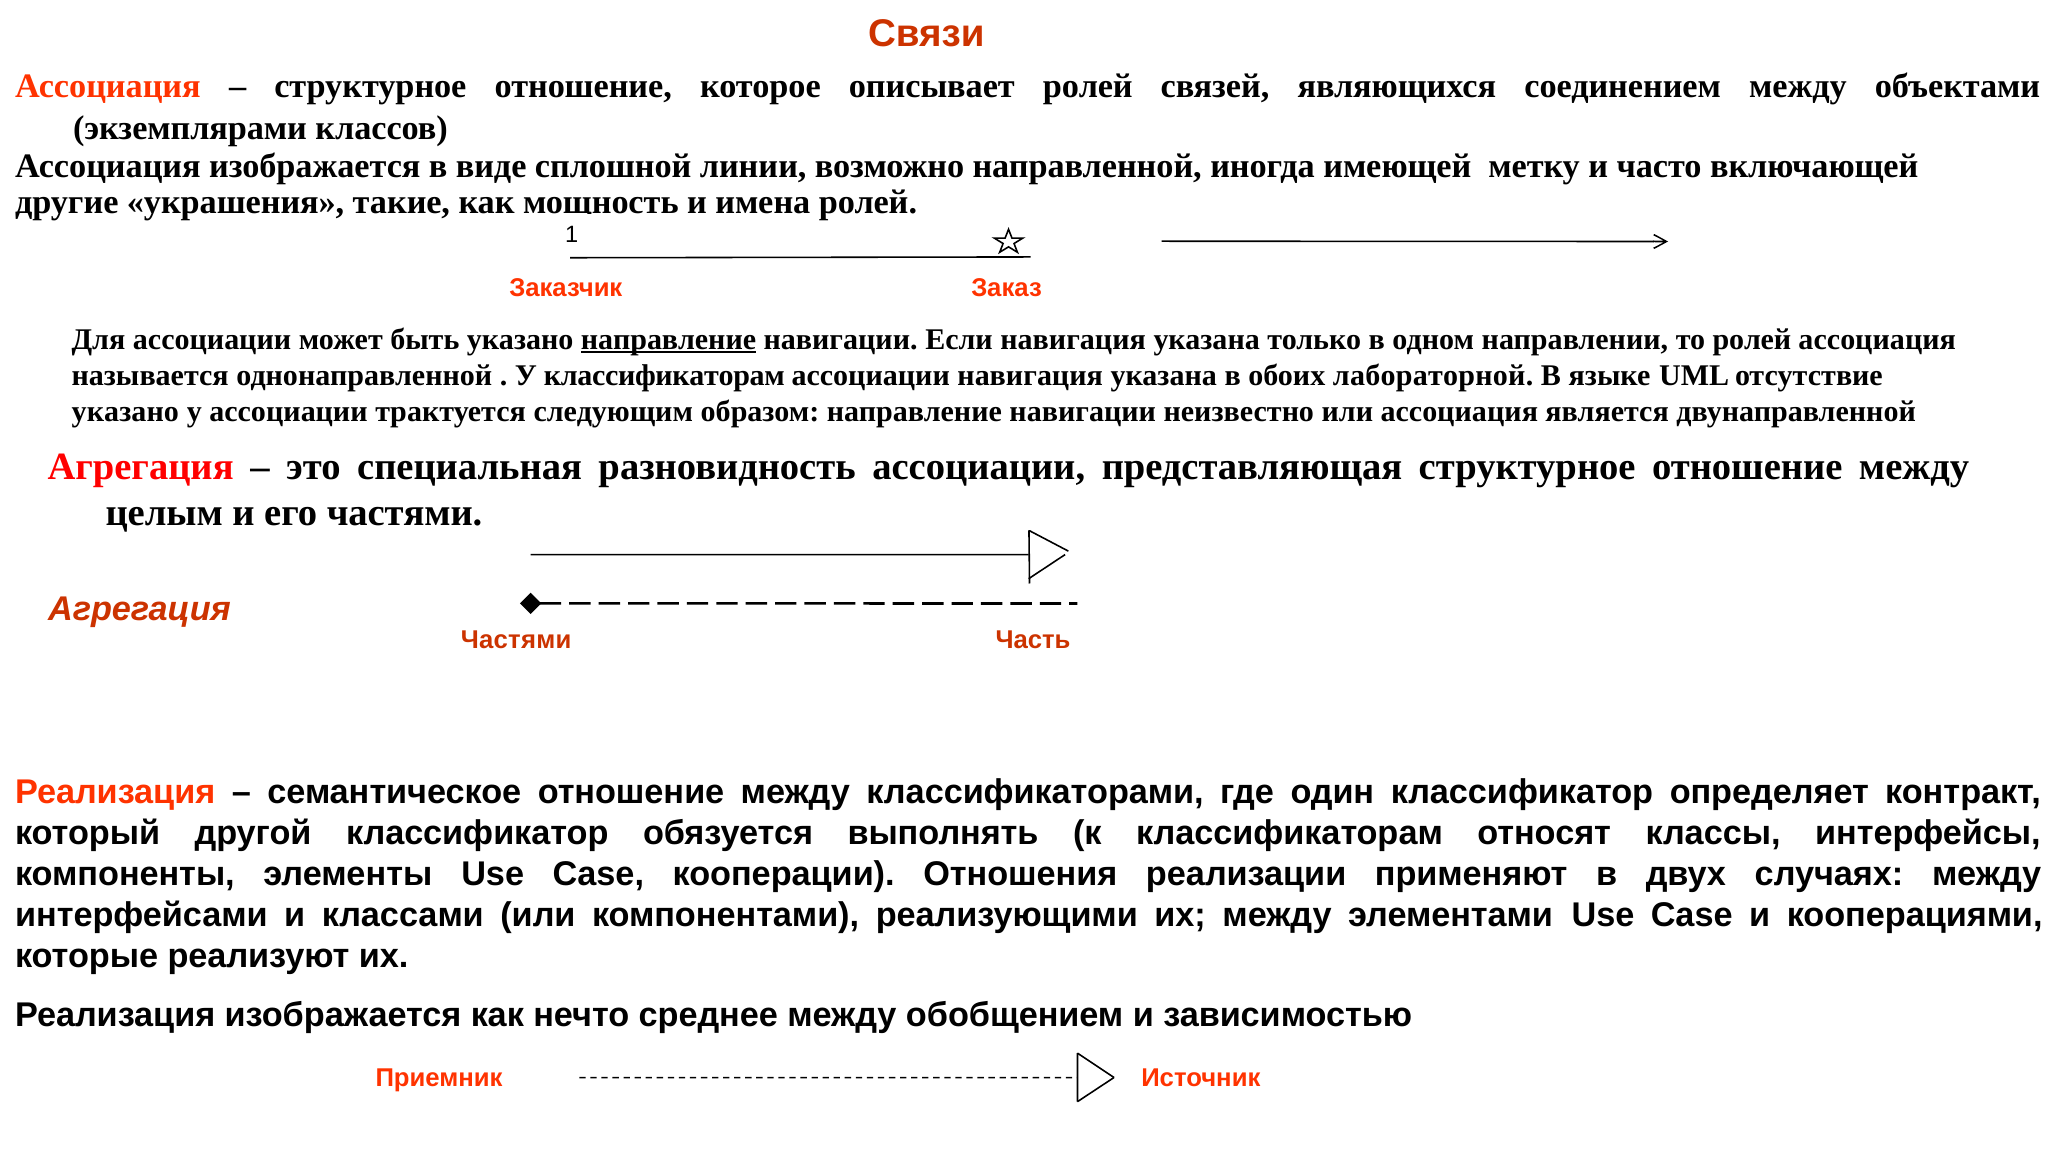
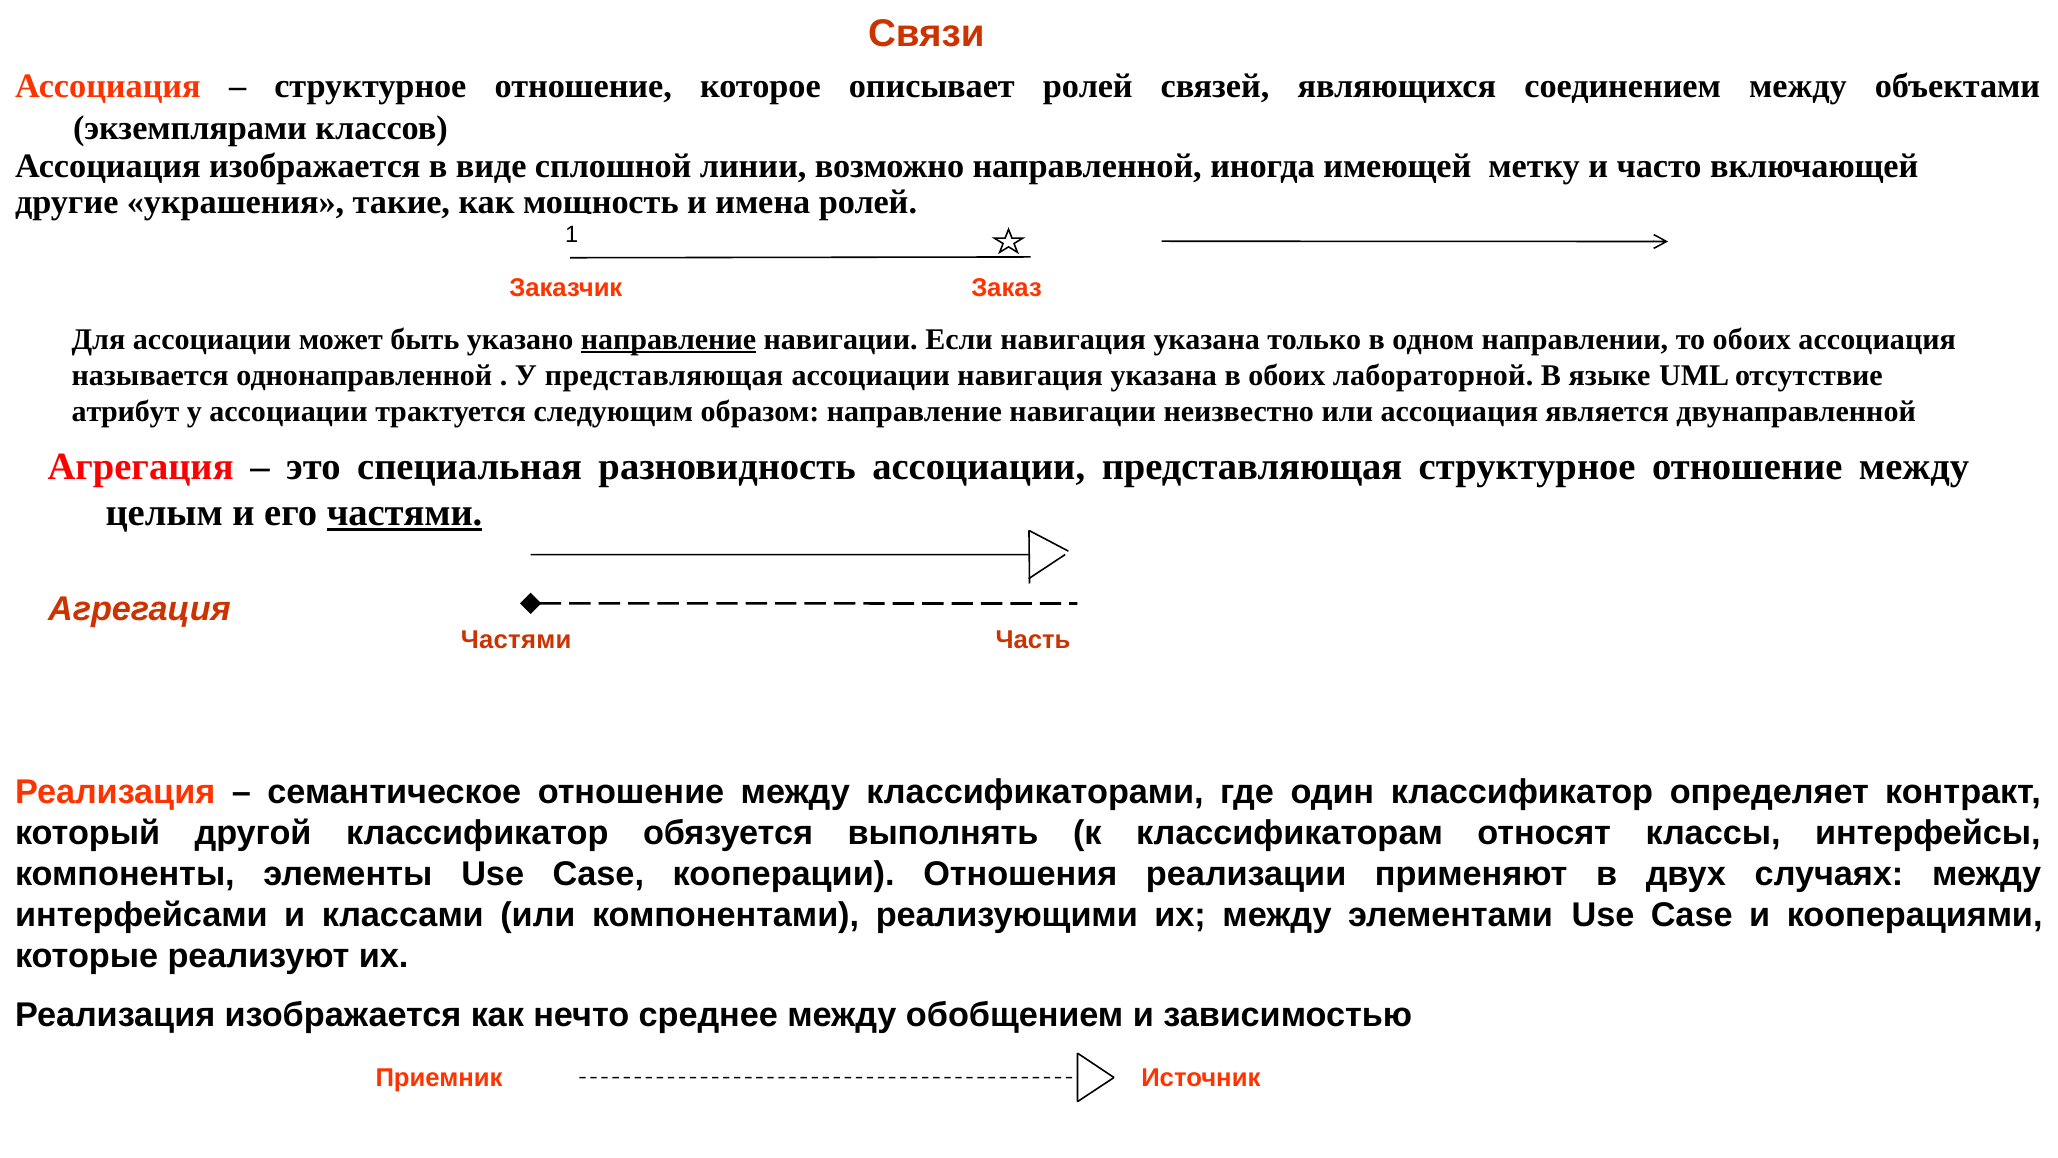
то ролей: ролей -> обоих
У классификаторам: классификаторам -> представляющая
указано at (125, 411): указано -> атрибут
частями at (405, 513) underline: none -> present
